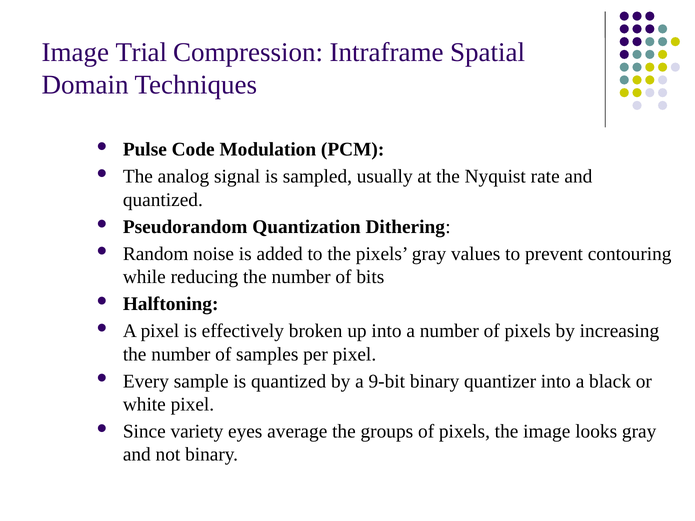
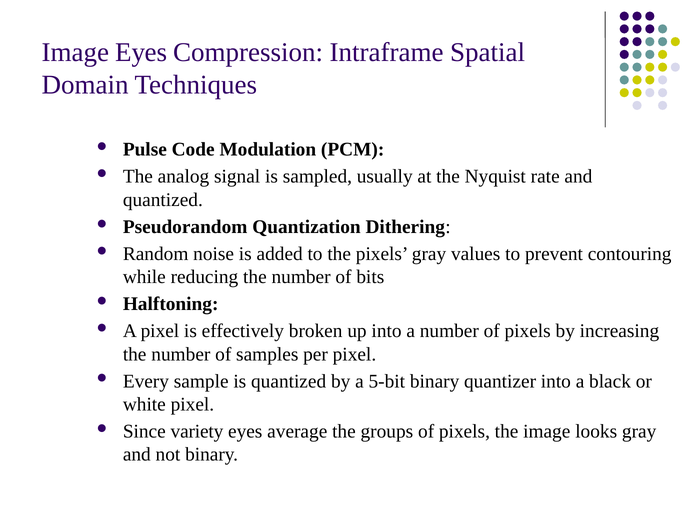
Image Trial: Trial -> Eyes
9-bit: 9-bit -> 5-bit
